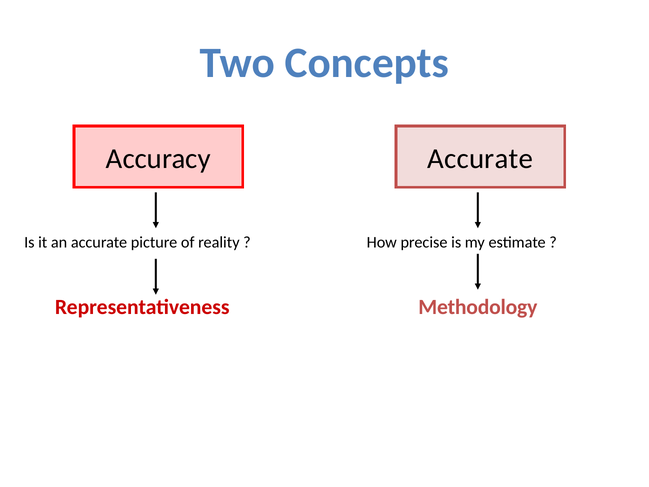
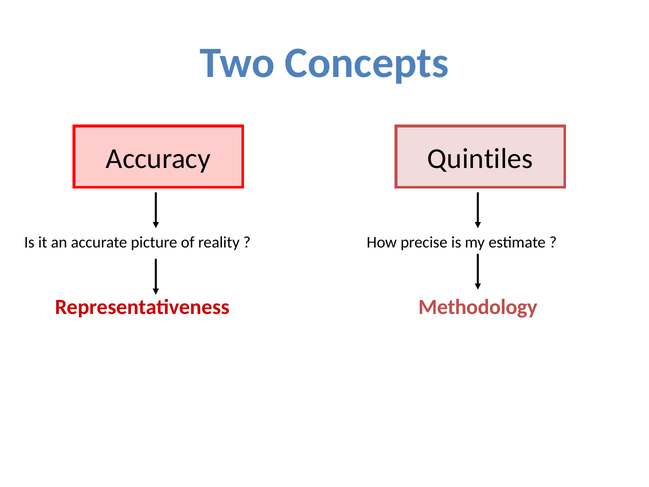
Accuracy Accurate: Accurate -> Quintiles
